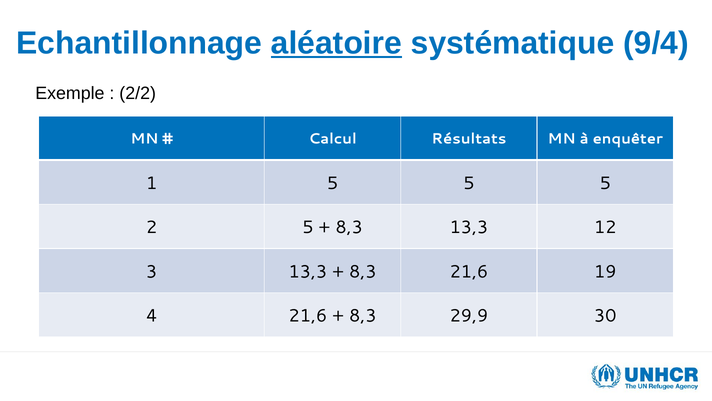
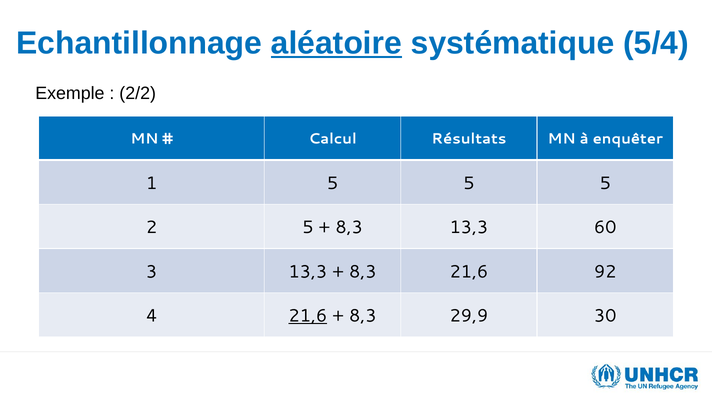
9/4: 9/4 -> 5/4
12: 12 -> 60
19: 19 -> 92
21,6 at (308, 315) underline: none -> present
